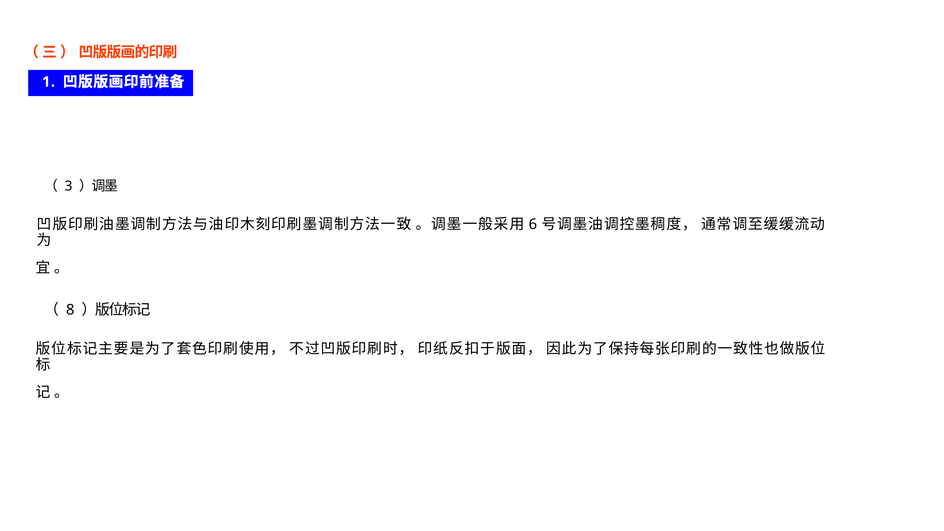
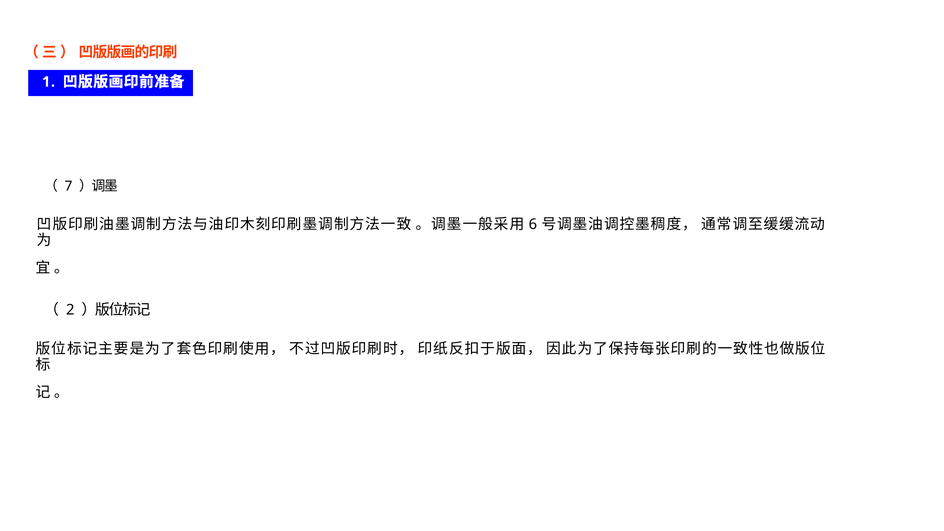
3: 3 -> 7
8: 8 -> 2
